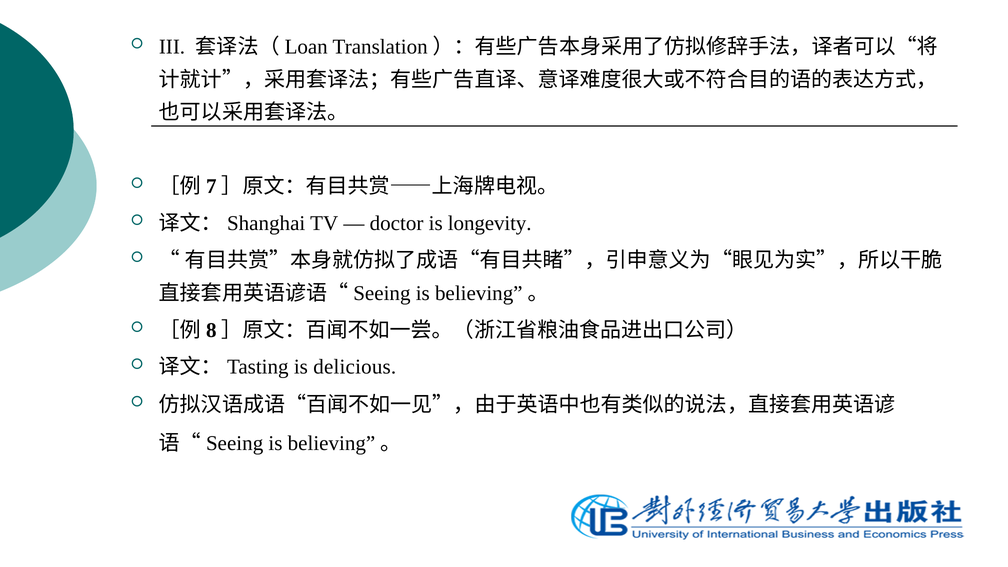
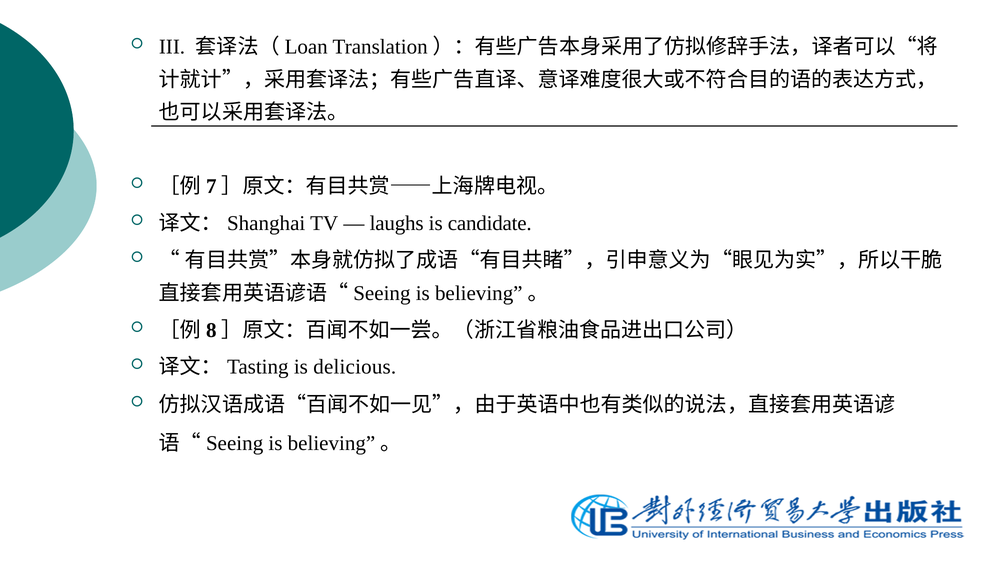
doctor: doctor -> laughs
longevity: longevity -> candidate
